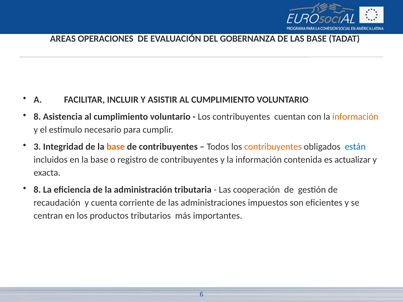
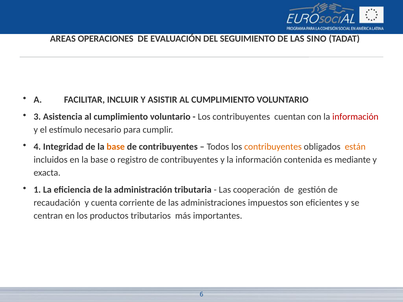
GOBERNANZA: GOBERNANZA -> SEGUIMIENTO
LAS BASE: BASE -> SINO
8 at (37, 117): 8 -> 3
información at (355, 117) colour: orange -> red
3: 3 -> 4
están colour: blue -> orange
actualizar: actualizar -> mediante
8 at (37, 190): 8 -> 1
